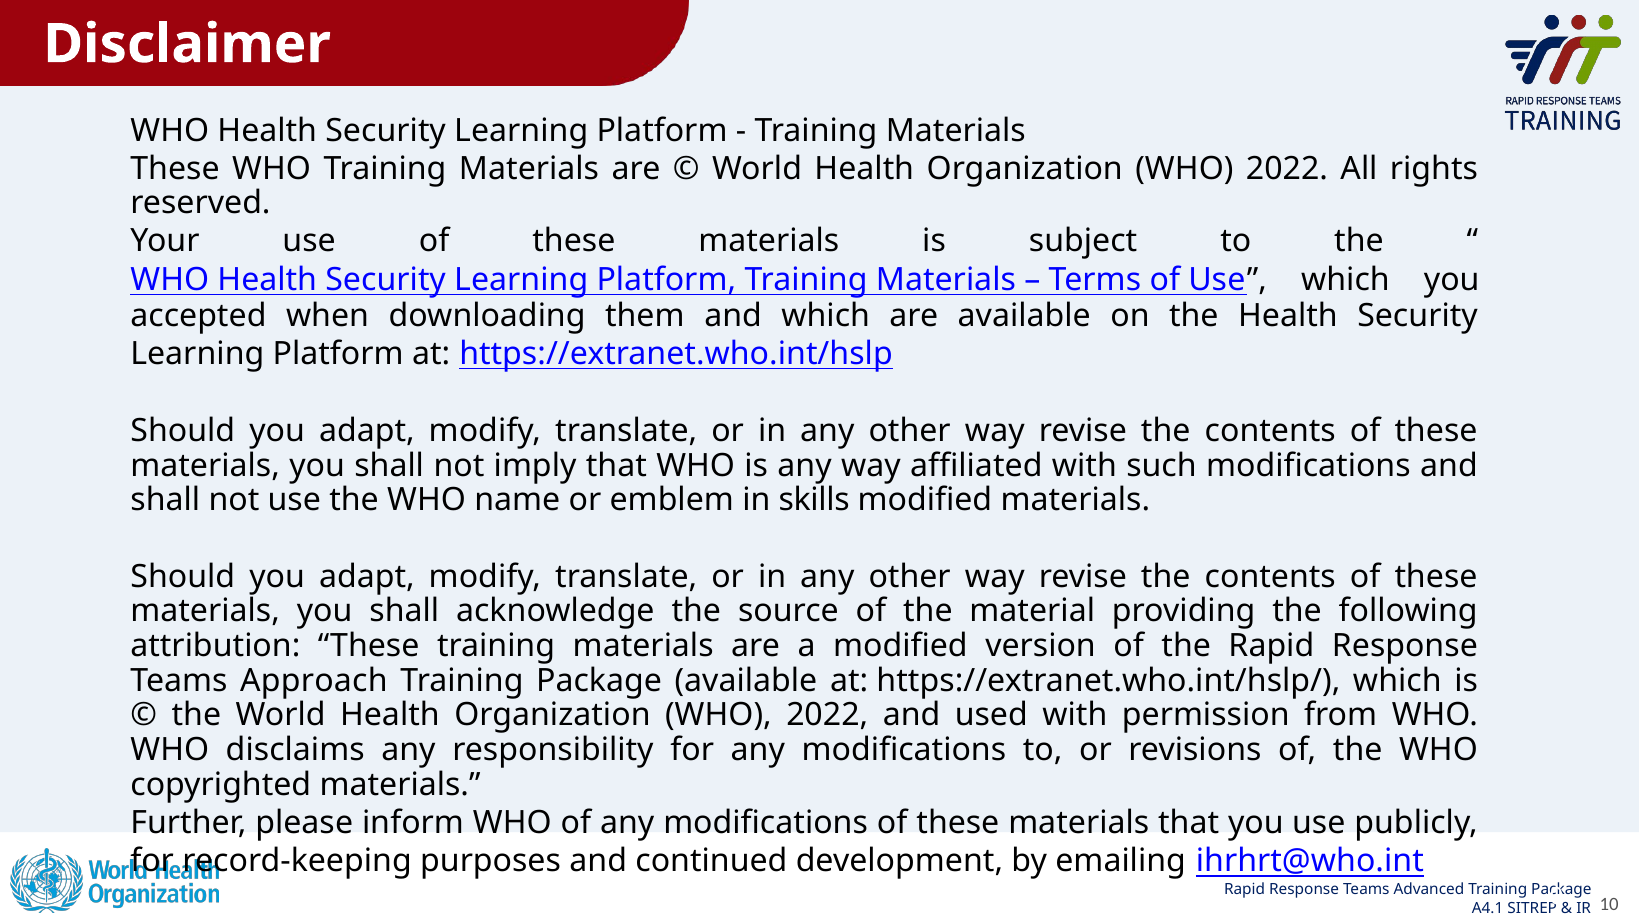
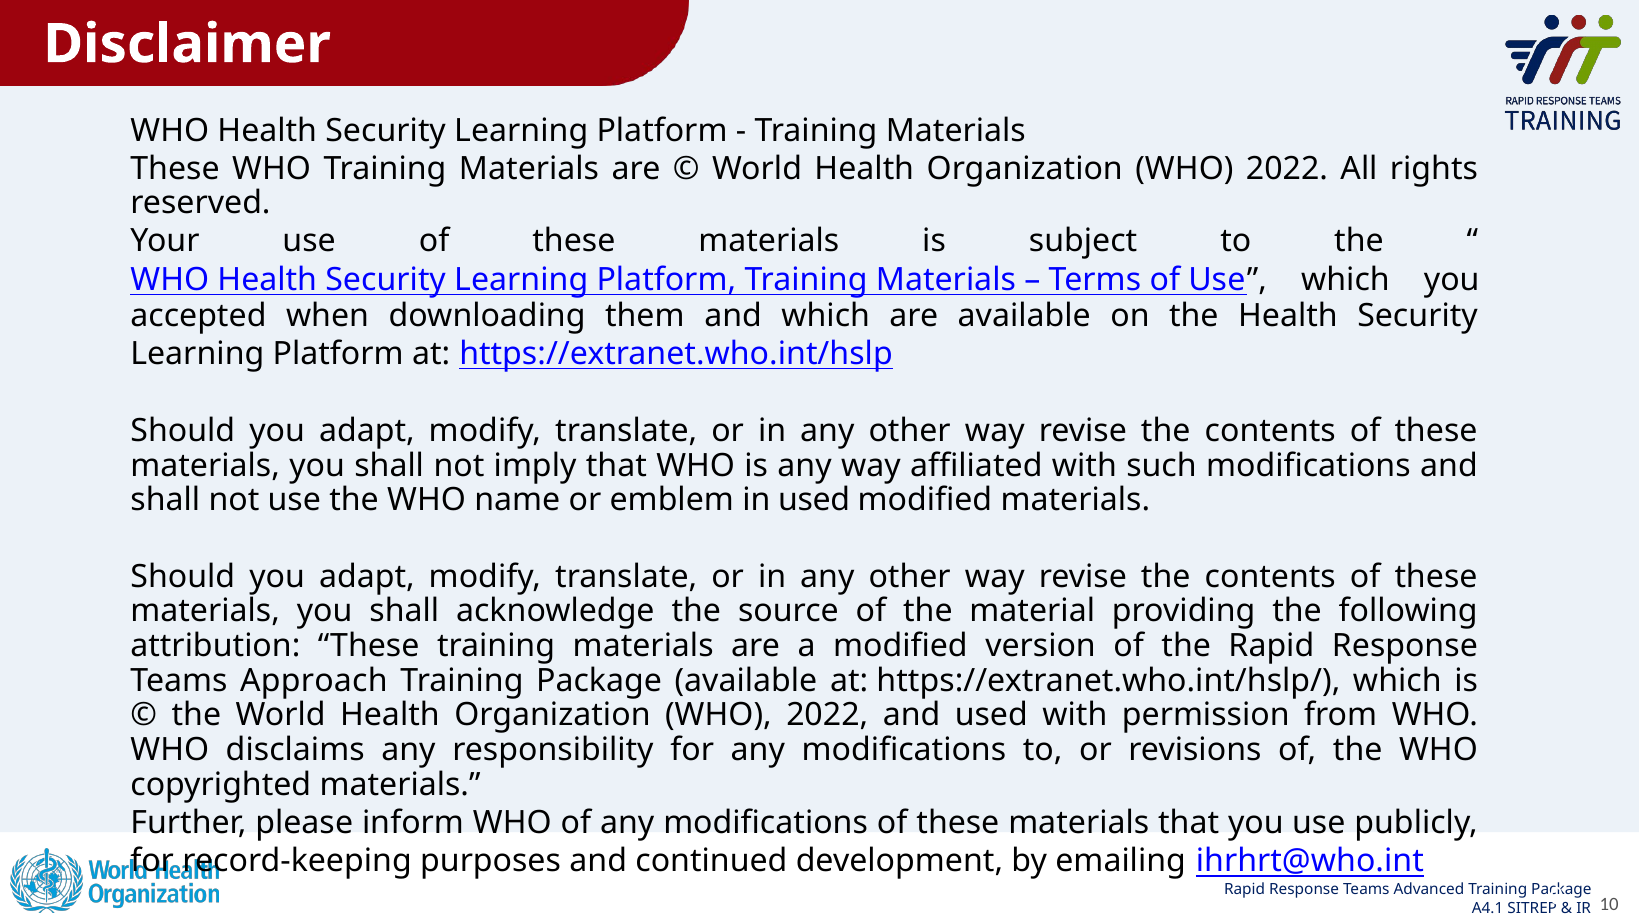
in skills: skills -> used
